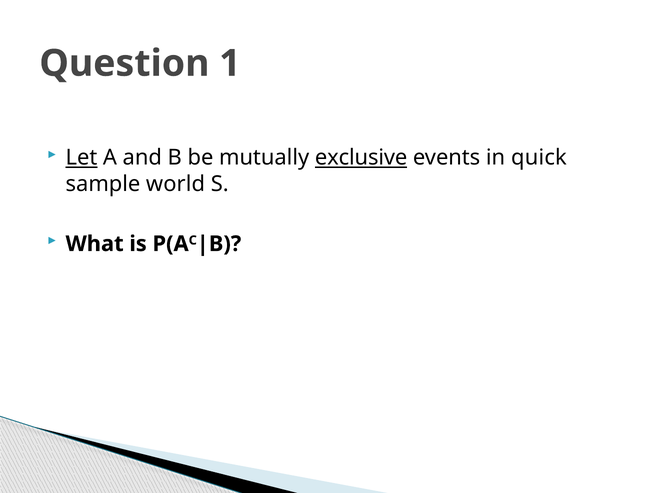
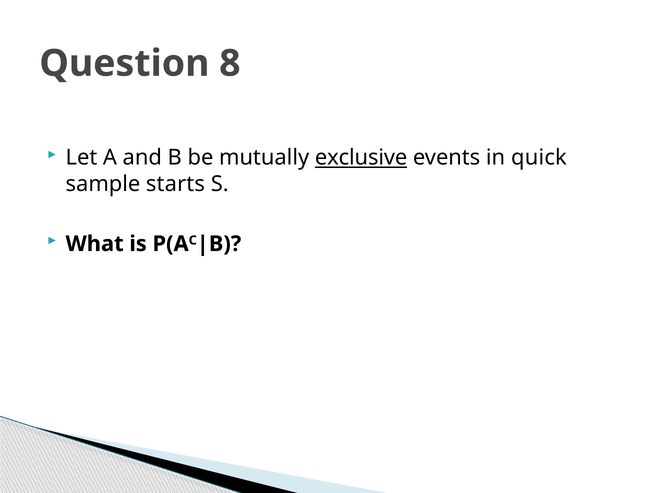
1: 1 -> 8
Let underline: present -> none
world: world -> starts
